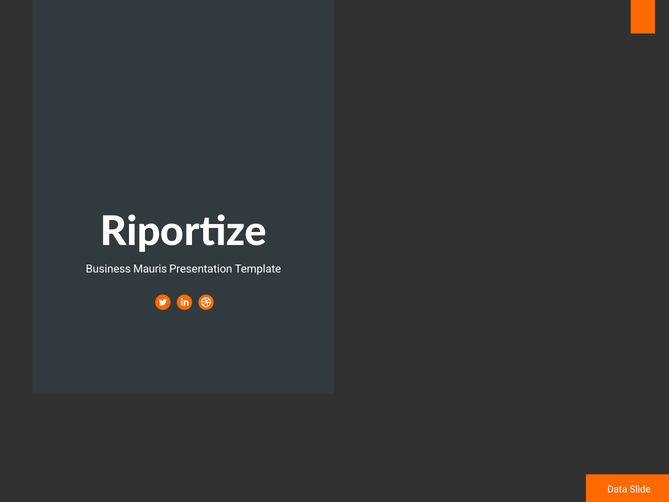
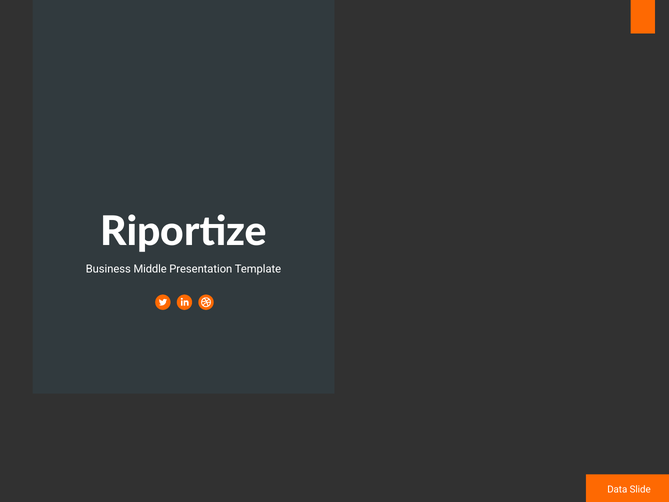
Mauris: Mauris -> Middle
